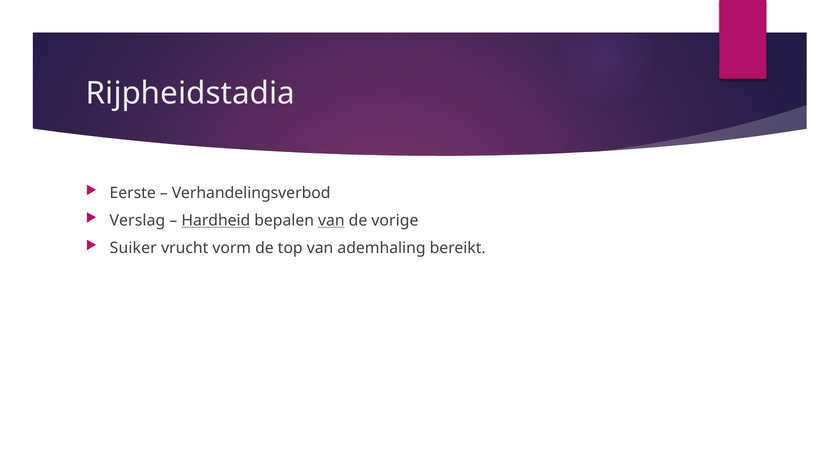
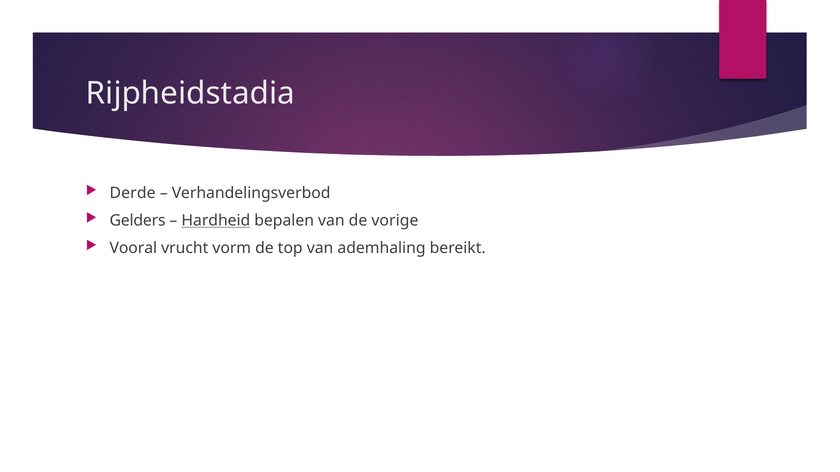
Eerste: Eerste -> Derde
Verslag: Verslag -> Gelders
van at (331, 221) underline: present -> none
Suiker: Suiker -> Vooral
